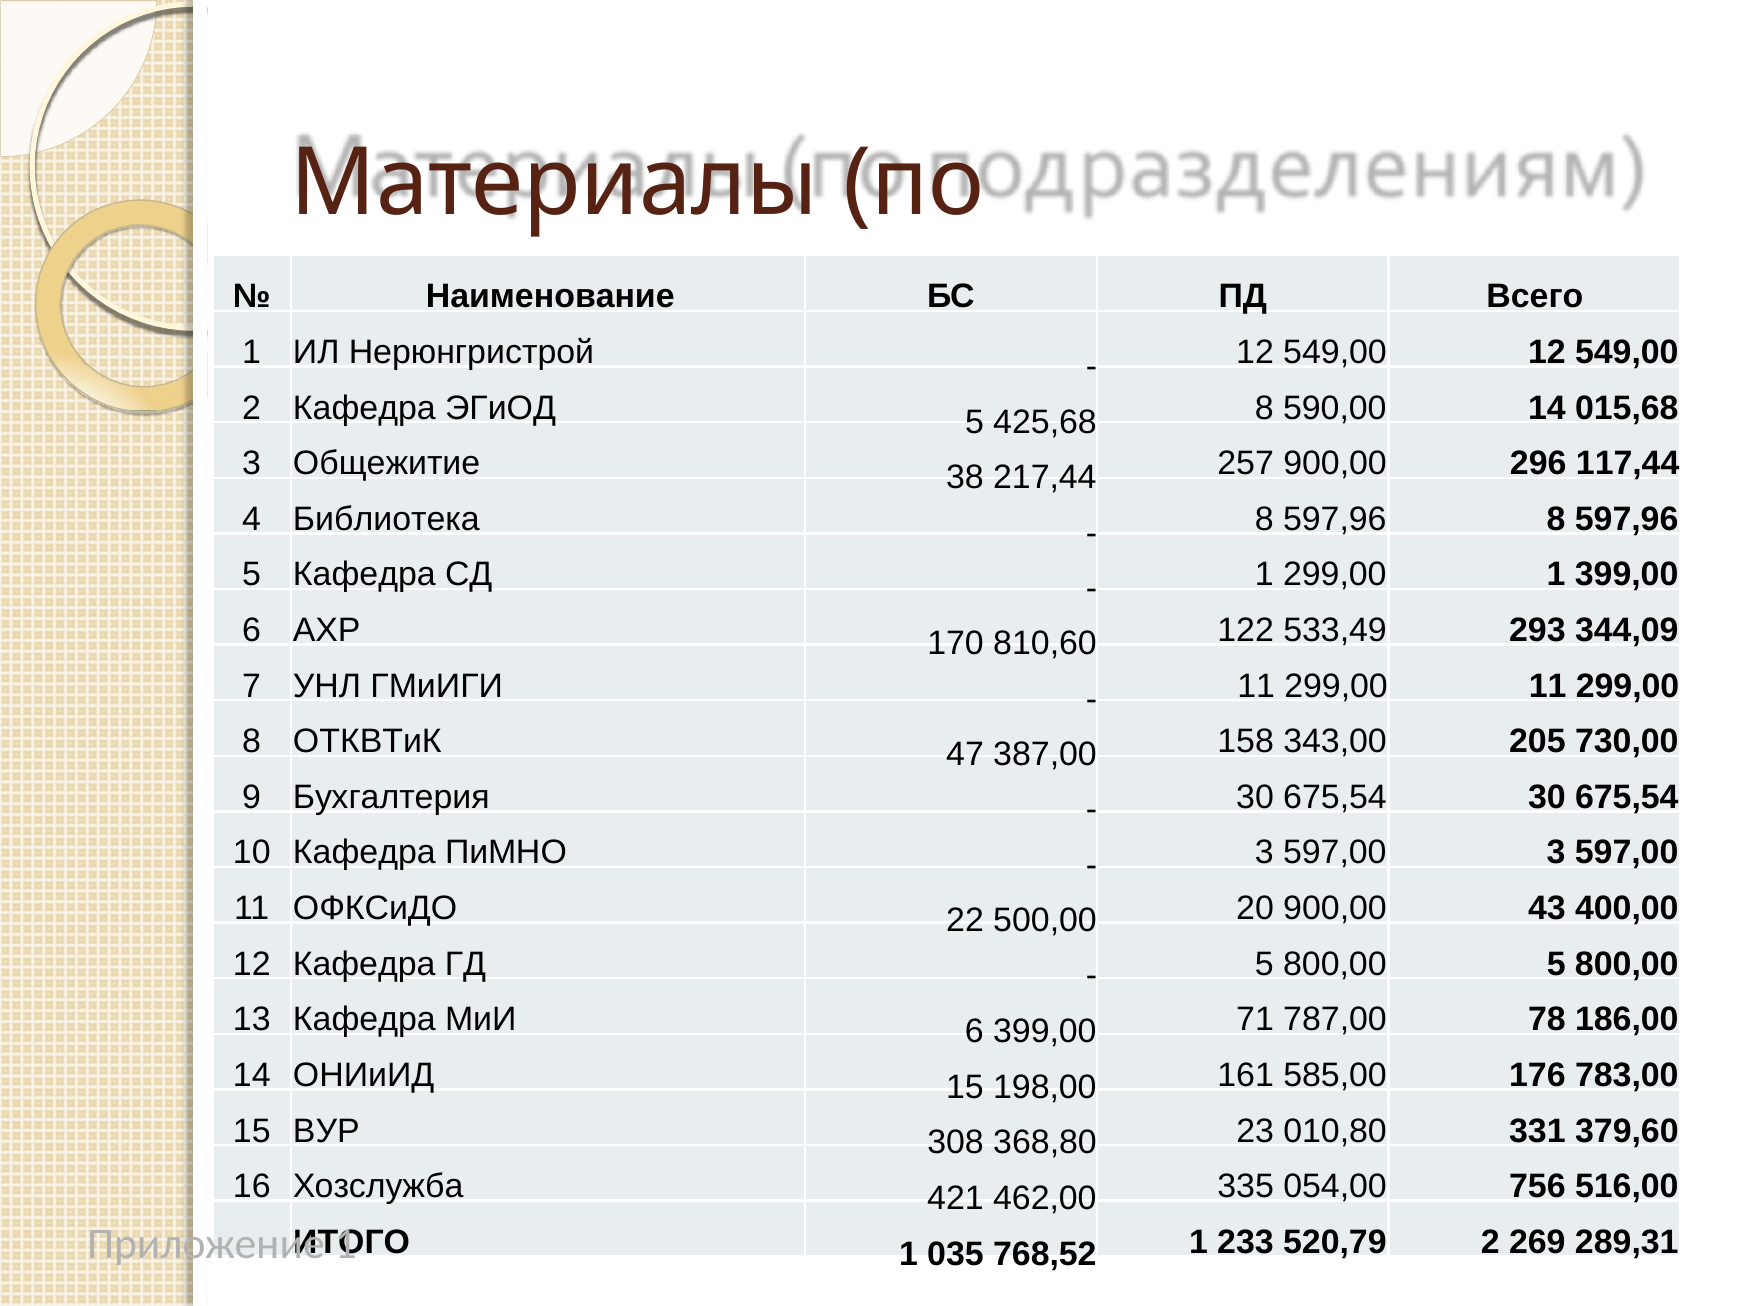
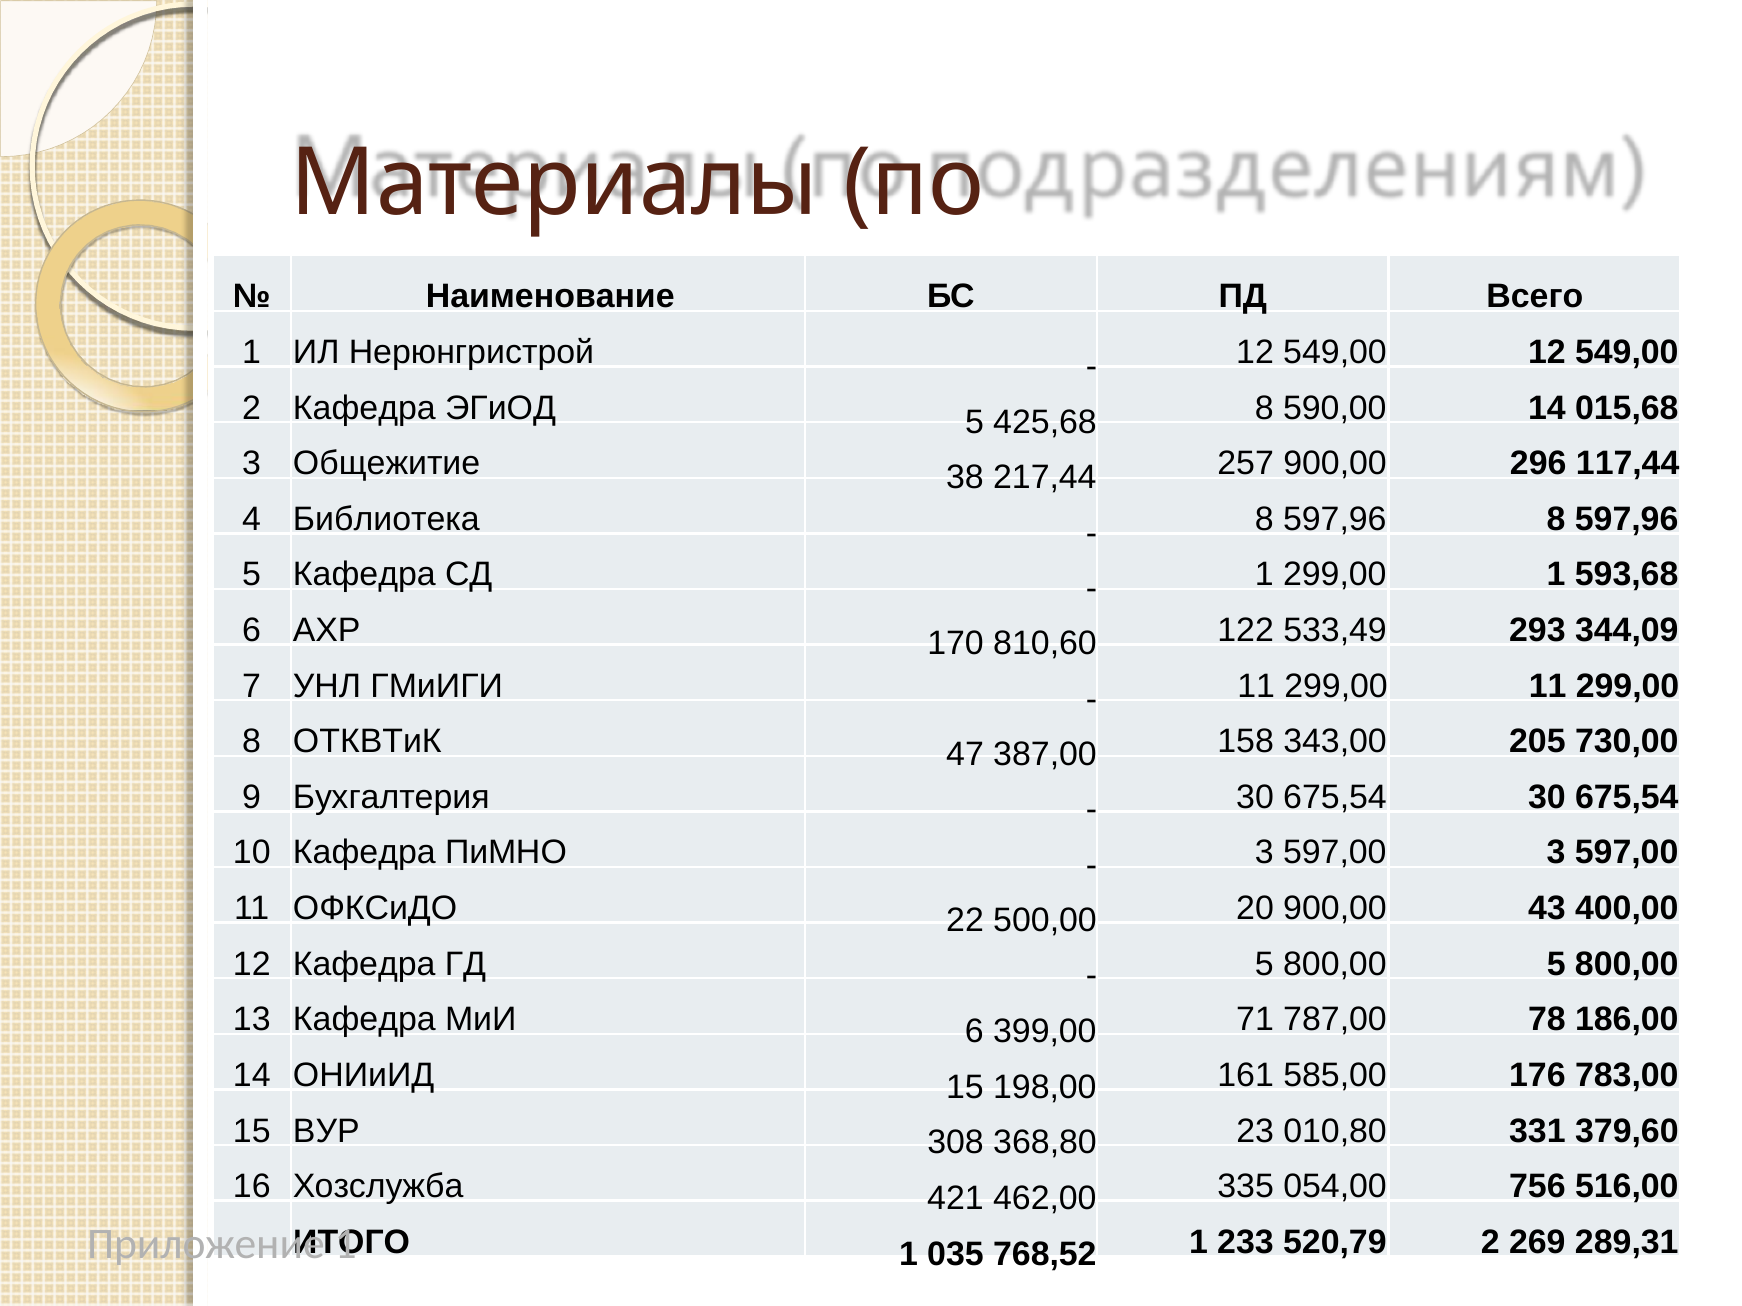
1 399,00: 399,00 -> 593,68
